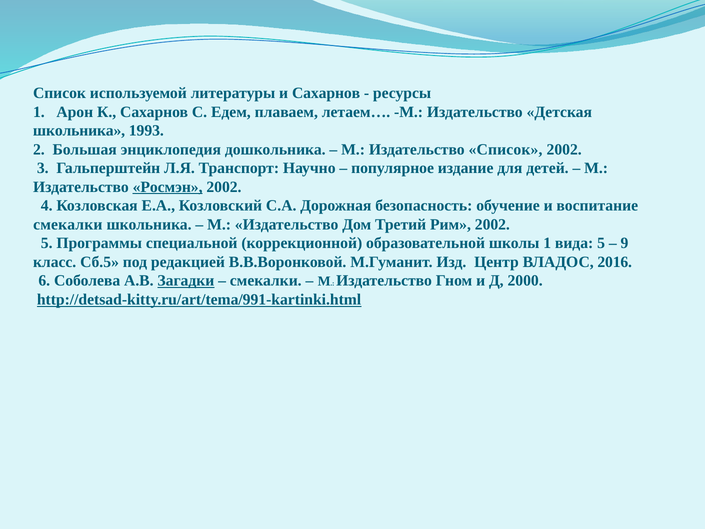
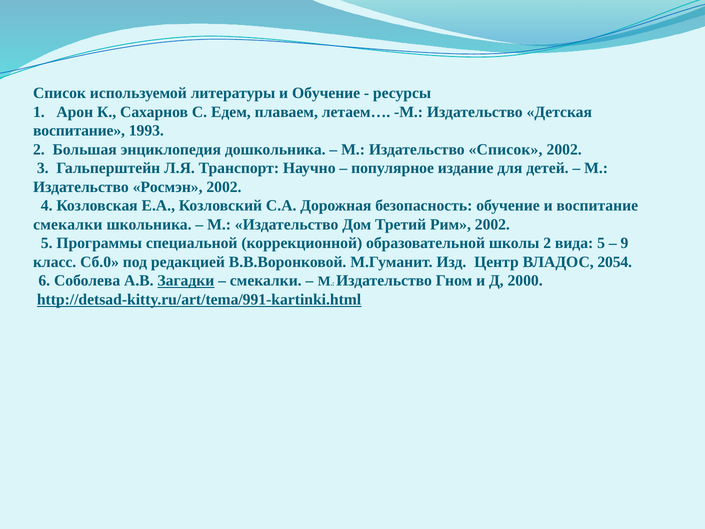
и Сахарнов: Сахарнов -> Обучение
школьника at (79, 131): школьника -> воспитание
Росмэн underline: present -> none
школы 1: 1 -> 2
Сб.5: Сб.5 -> Сб.0
2016: 2016 -> 2054
